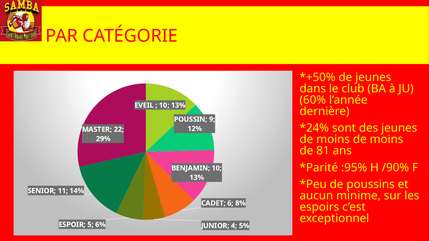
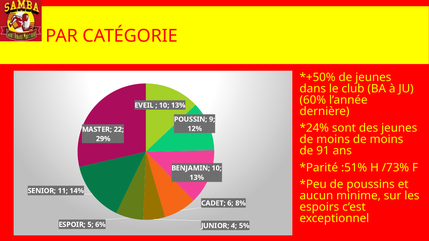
81: 81 -> 91
:95%: :95% -> :51%
/90%: /90% -> /73%
